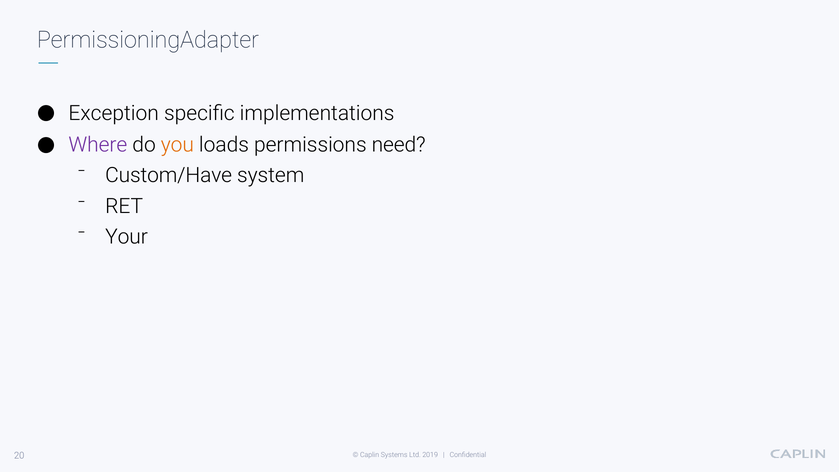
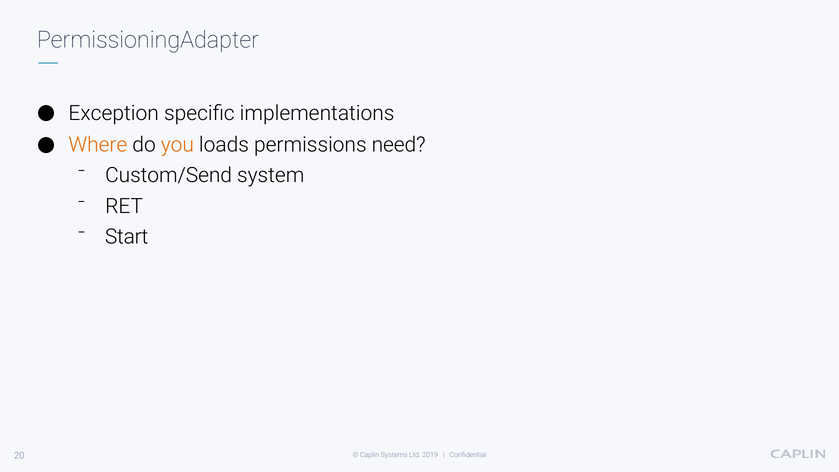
Where colour: purple -> orange
Custom/Have: Custom/Have -> Custom/Send
Your: Your -> Start
